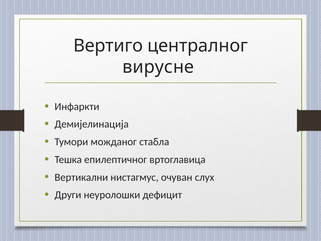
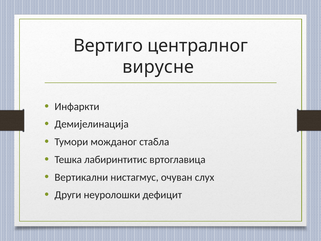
епилептичног: епилептичног -> лабиринтитис
